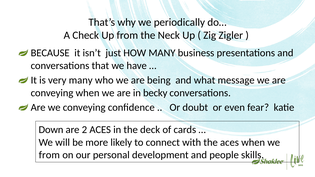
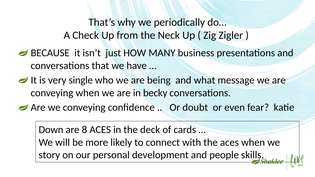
very many: many -> single
2: 2 -> 8
from at (49, 155): from -> story
